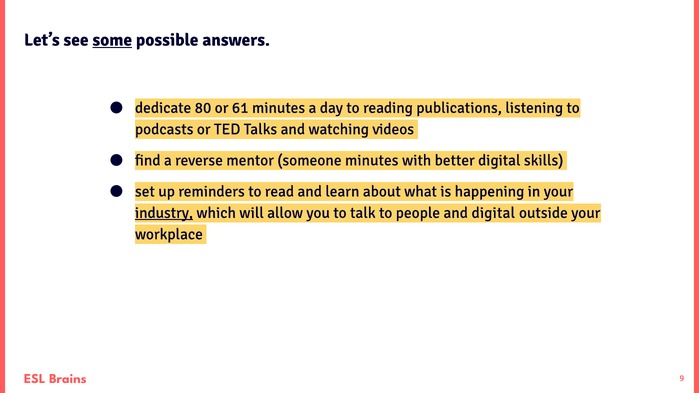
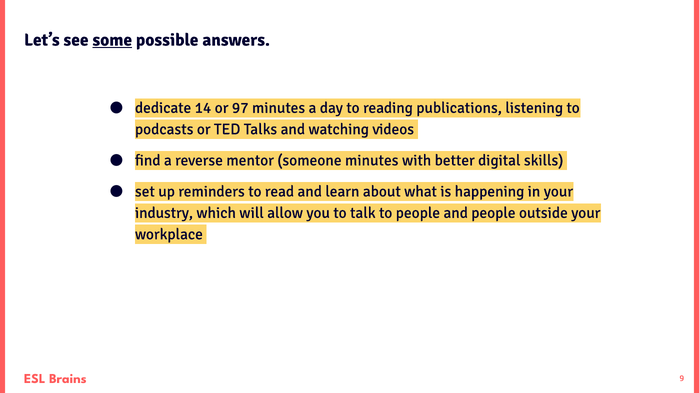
80: 80 -> 14
61: 61 -> 97
industry underline: present -> none
and digital: digital -> people
